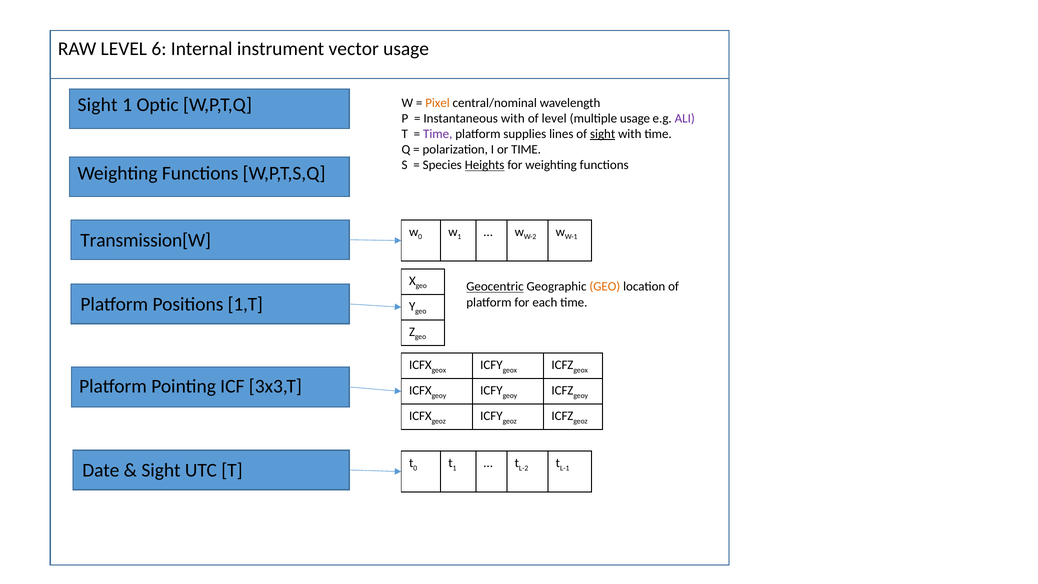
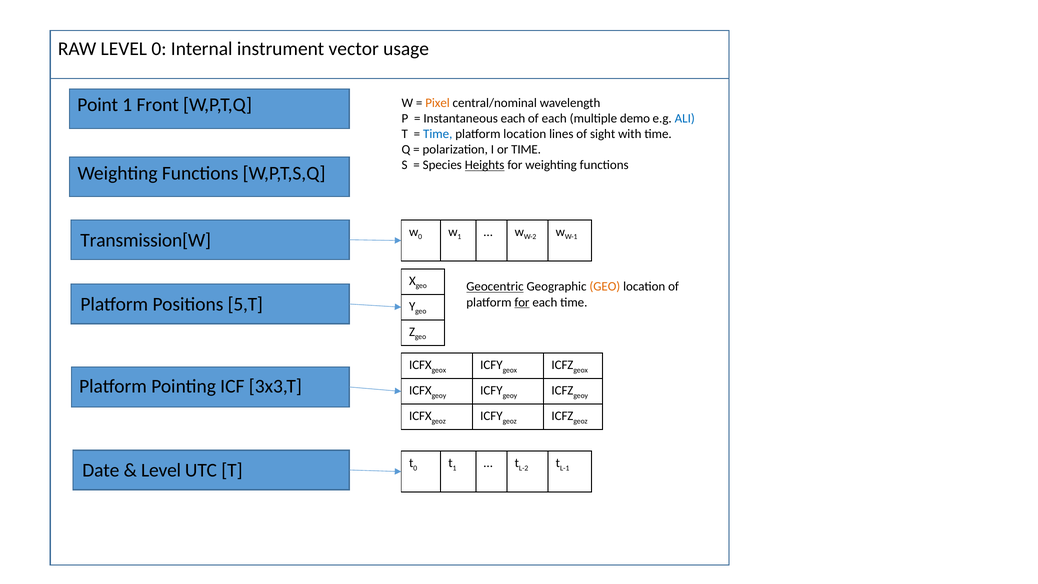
LEVEL 6: 6 -> 0
Sight at (98, 105): Sight -> Point
Optic: Optic -> Front
Instantaneous with: with -> each
of level: level -> each
multiple usage: usage -> demo
ALI colour: purple -> blue
Time at (438, 134) colour: purple -> blue
platform supplies: supplies -> location
sight at (603, 134) underline: present -> none
1,T: 1,T -> 5,T
for at (522, 302) underline: none -> present
Sight at (161, 470): Sight -> Level
